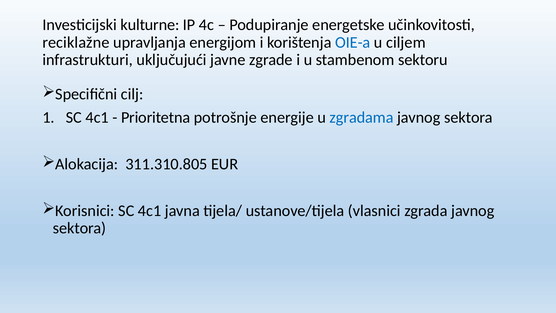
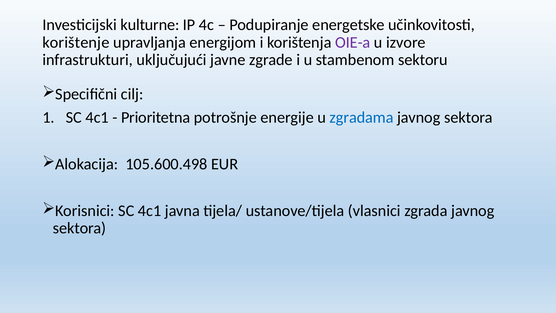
reciklažne: reciklažne -> korištenje
OIE-a colour: blue -> purple
ciljem: ciljem -> izvore
311.310.805: 311.310.805 -> 105.600.498
